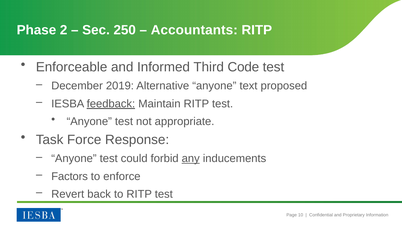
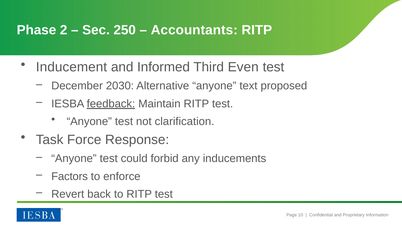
Enforceable: Enforceable -> Inducement
Code: Code -> Even
2019: 2019 -> 2030
appropriate: appropriate -> clarification
any underline: present -> none
